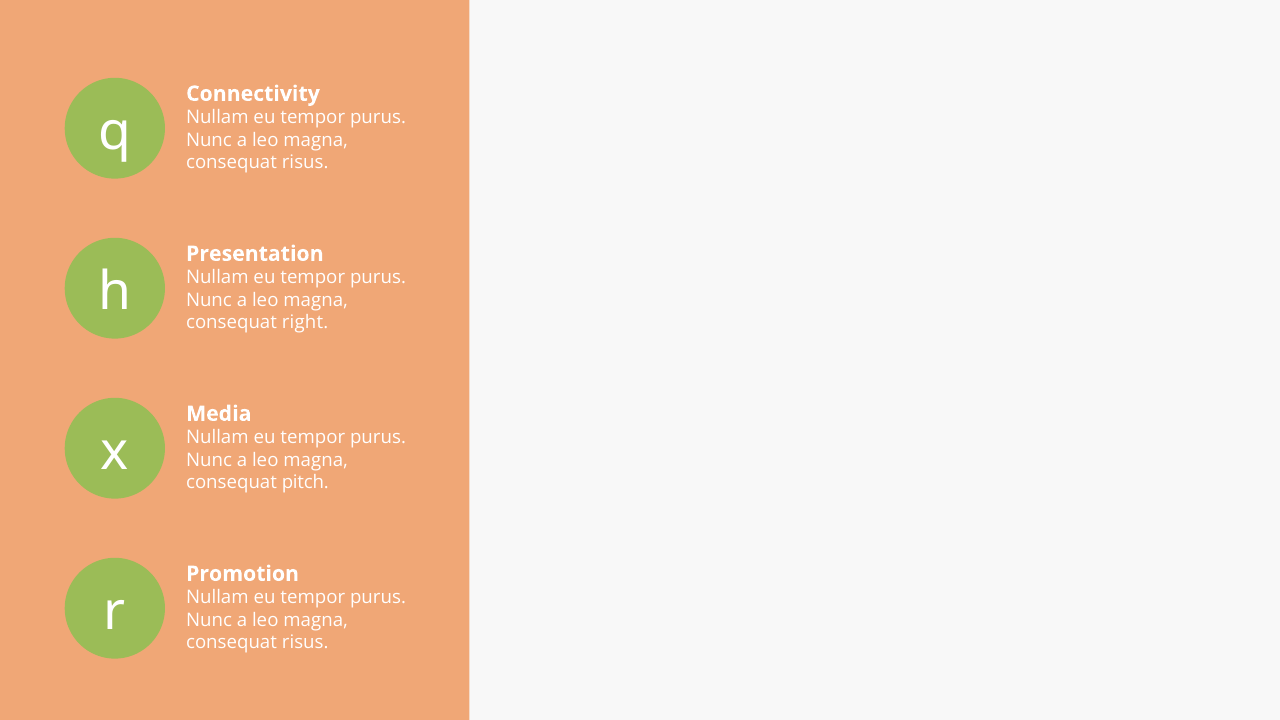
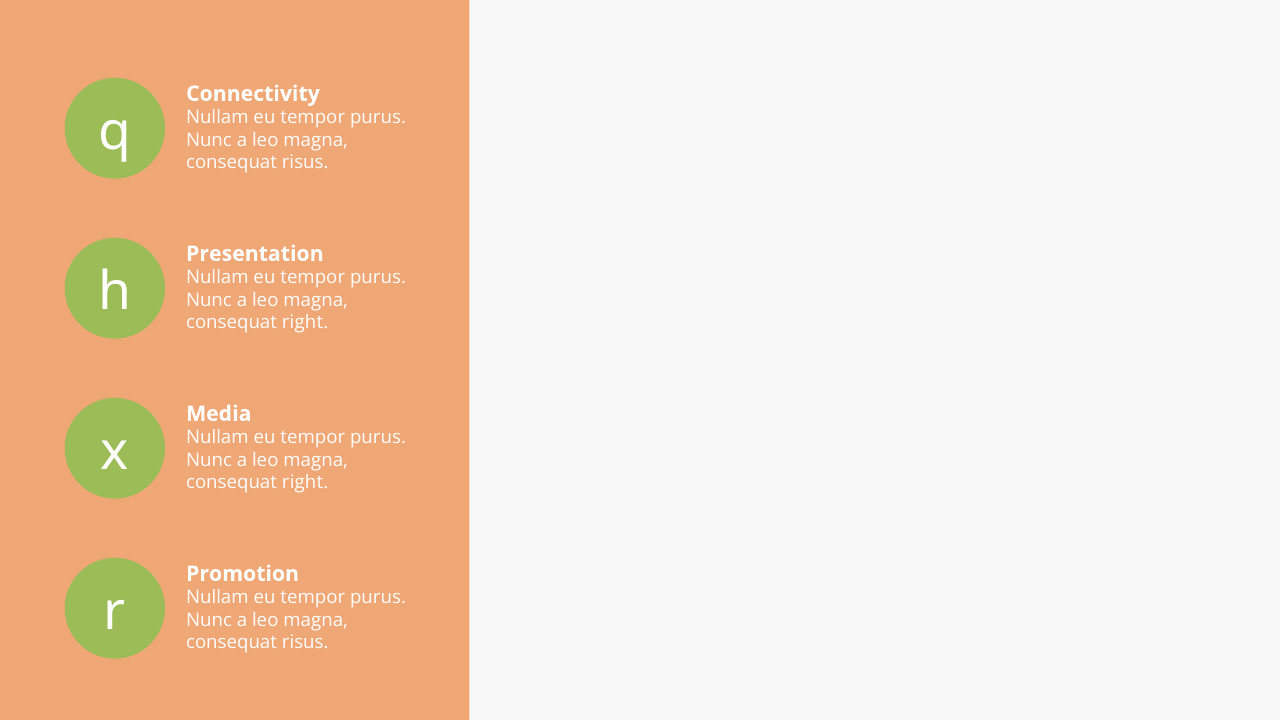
pitch at (305, 482): pitch -> right
